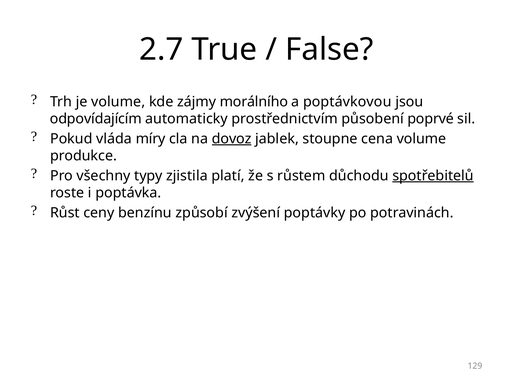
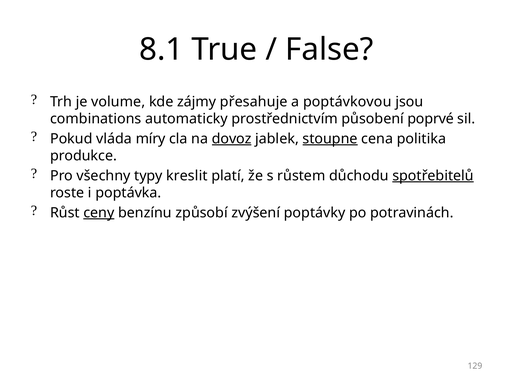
2.7: 2.7 -> 8.1
morálního: morálního -> přesahuje
odpovídajícím: odpovídajícím -> combinations
stoupne underline: none -> present
cena volume: volume -> politika
zjistila: zjistila -> kreslit
ceny underline: none -> present
